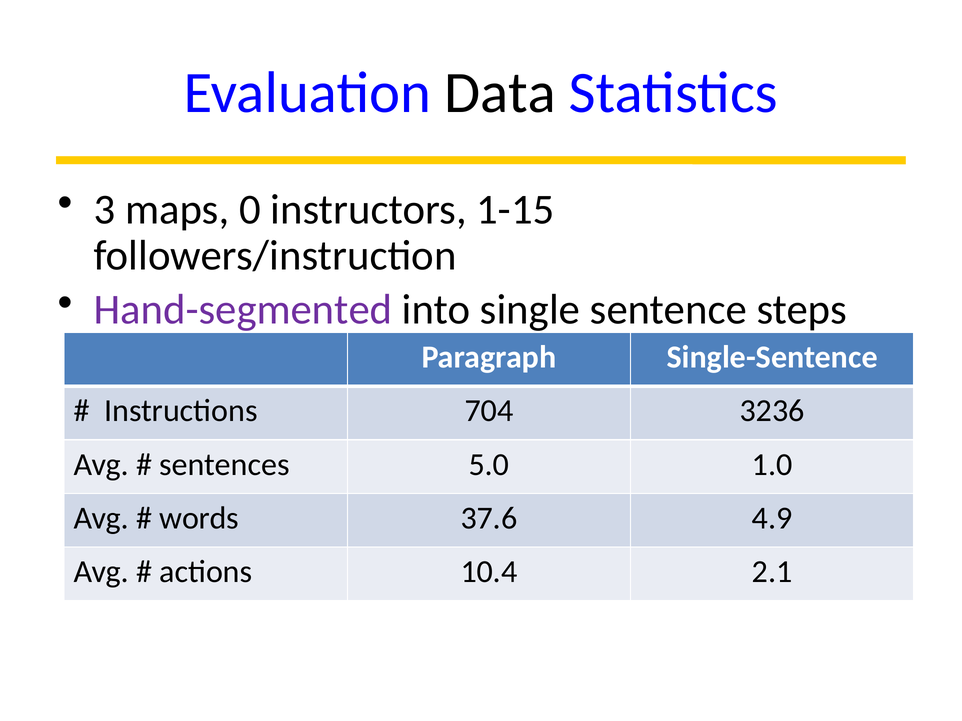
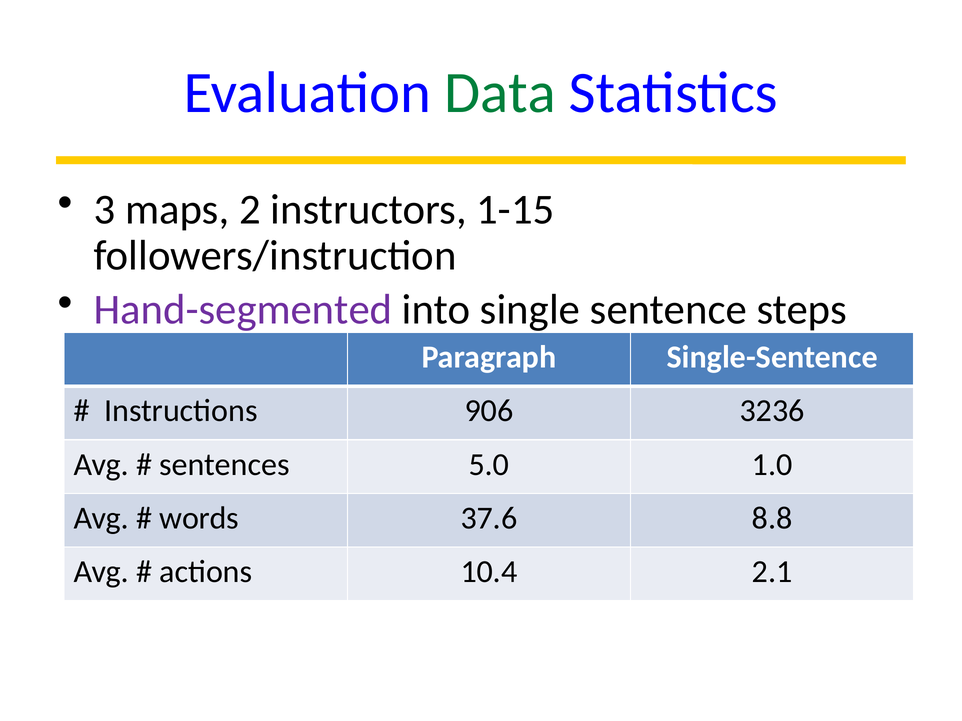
Data colour: black -> green
0: 0 -> 2
704: 704 -> 906
4.9: 4.9 -> 8.8
